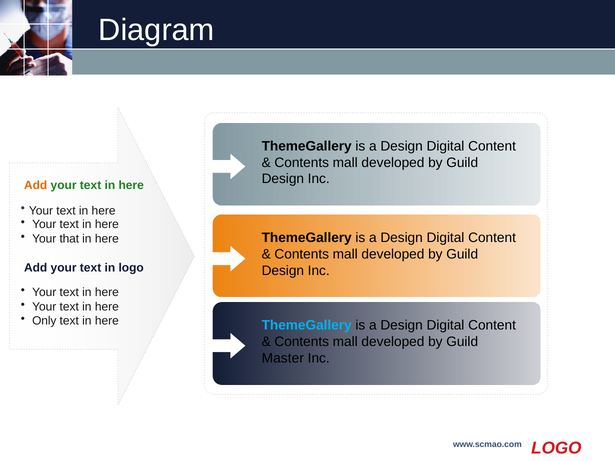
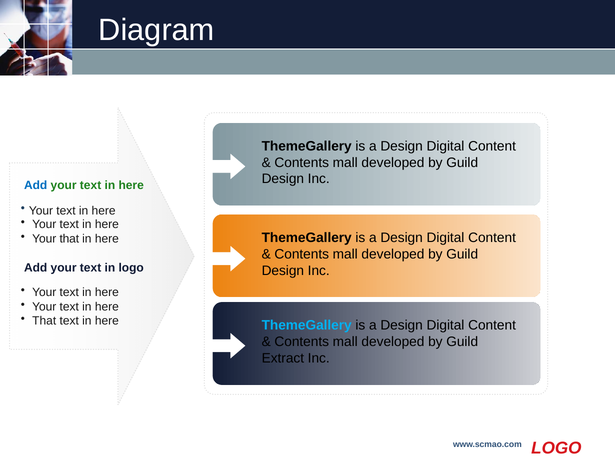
Add at (36, 185) colour: orange -> blue
Only at (44, 321): Only -> That
Master: Master -> Extract
